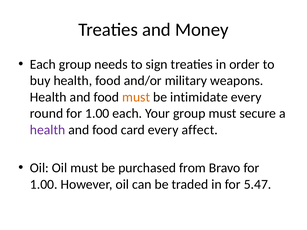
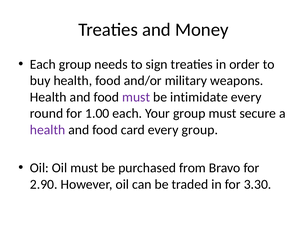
must at (136, 97) colour: orange -> purple
every affect: affect -> group
1.00 at (44, 185): 1.00 -> 2.90
5.47: 5.47 -> 3.30
